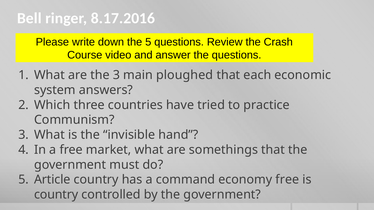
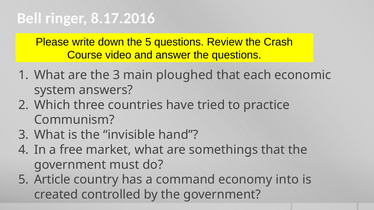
economy free: free -> into
country at (56, 195): country -> created
